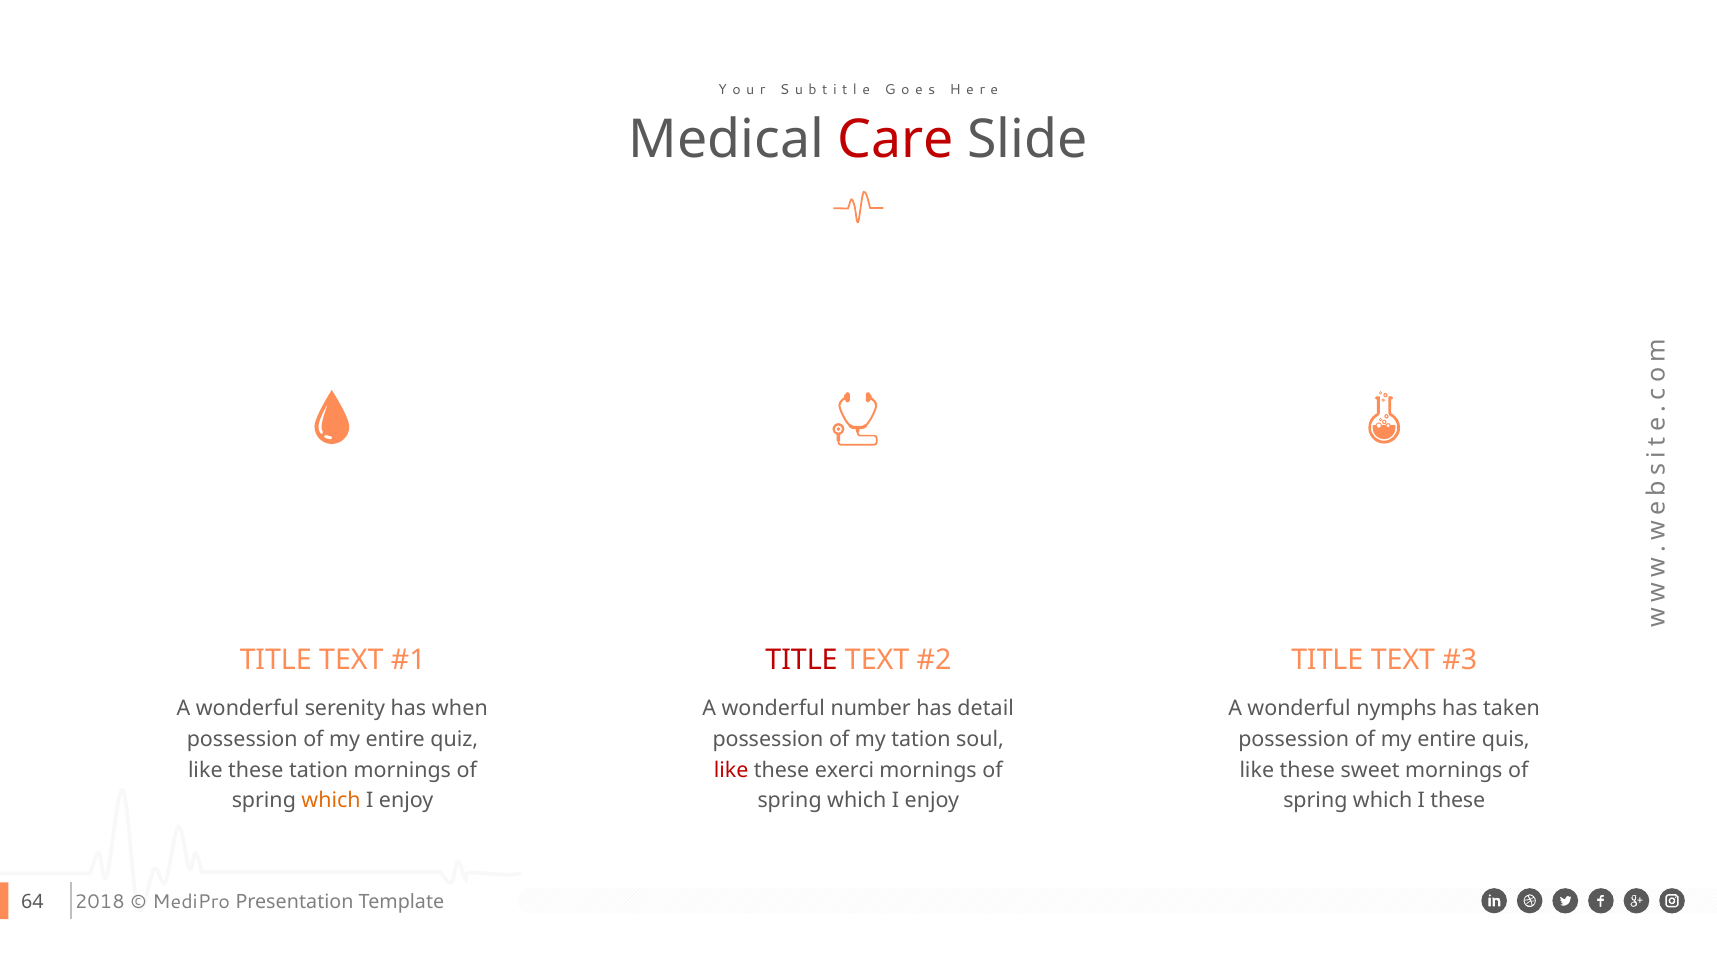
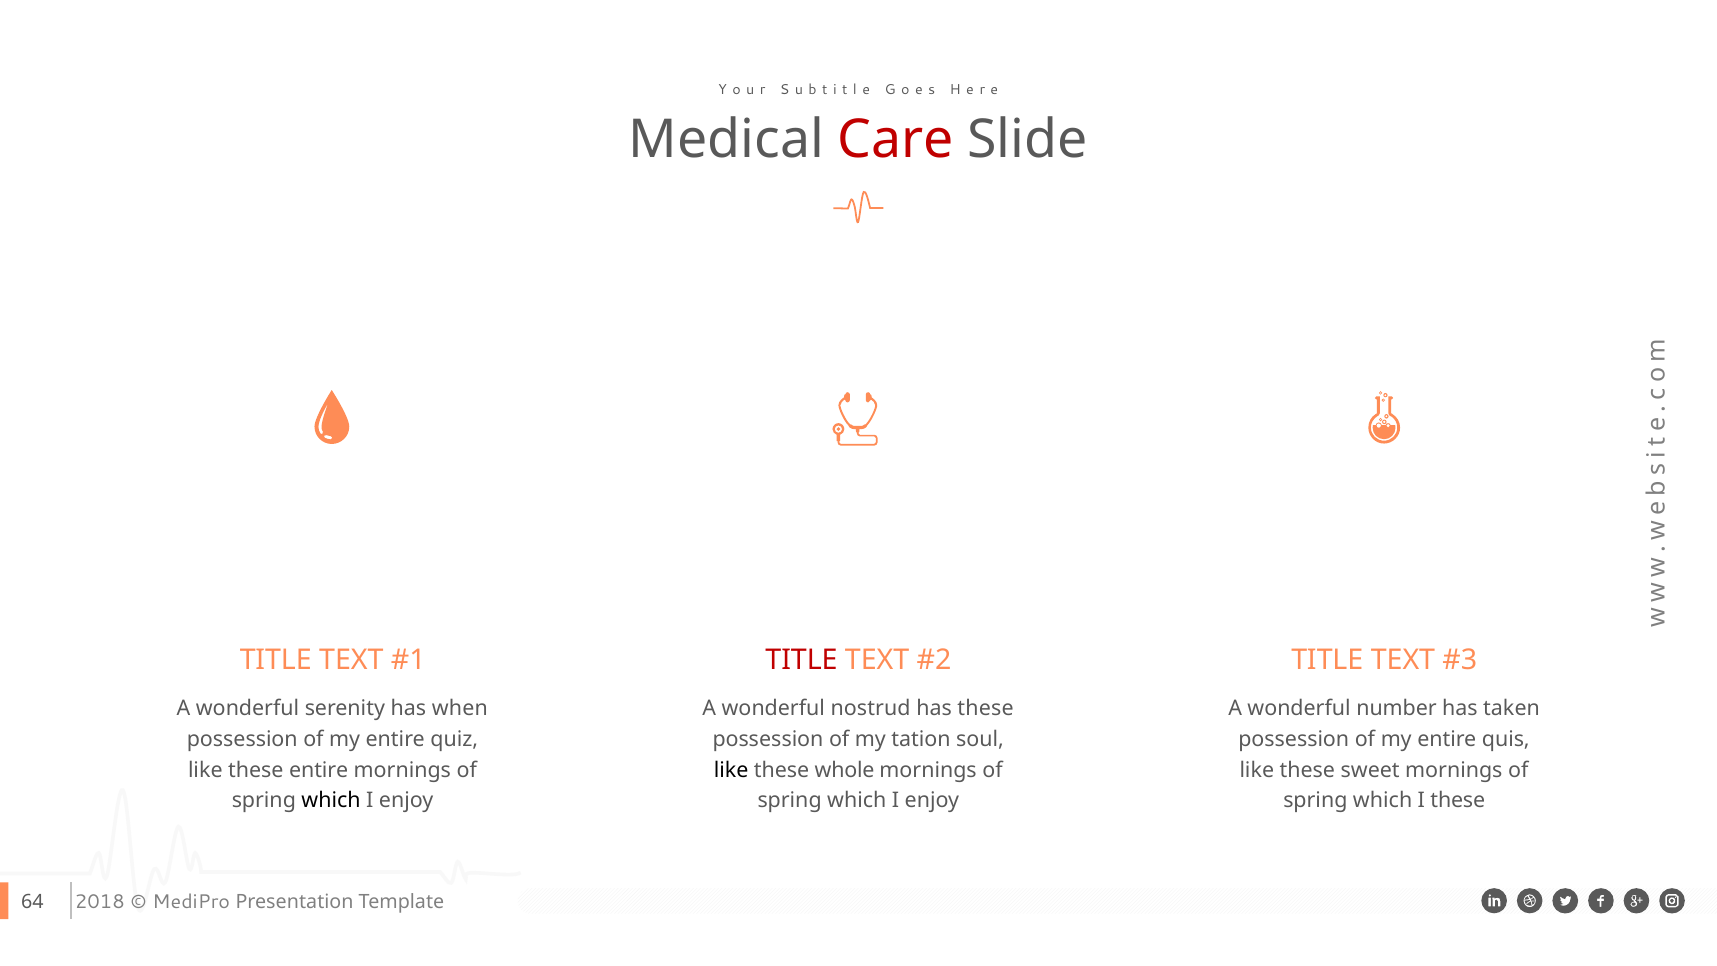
number: number -> nostrud
has detail: detail -> these
nymphs: nymphs -> number
these tation: tation -> entire
like at (731, 770) colour: red -> black
exerci: exerci -> whole
which at (331, 801) colour: orange -> black
